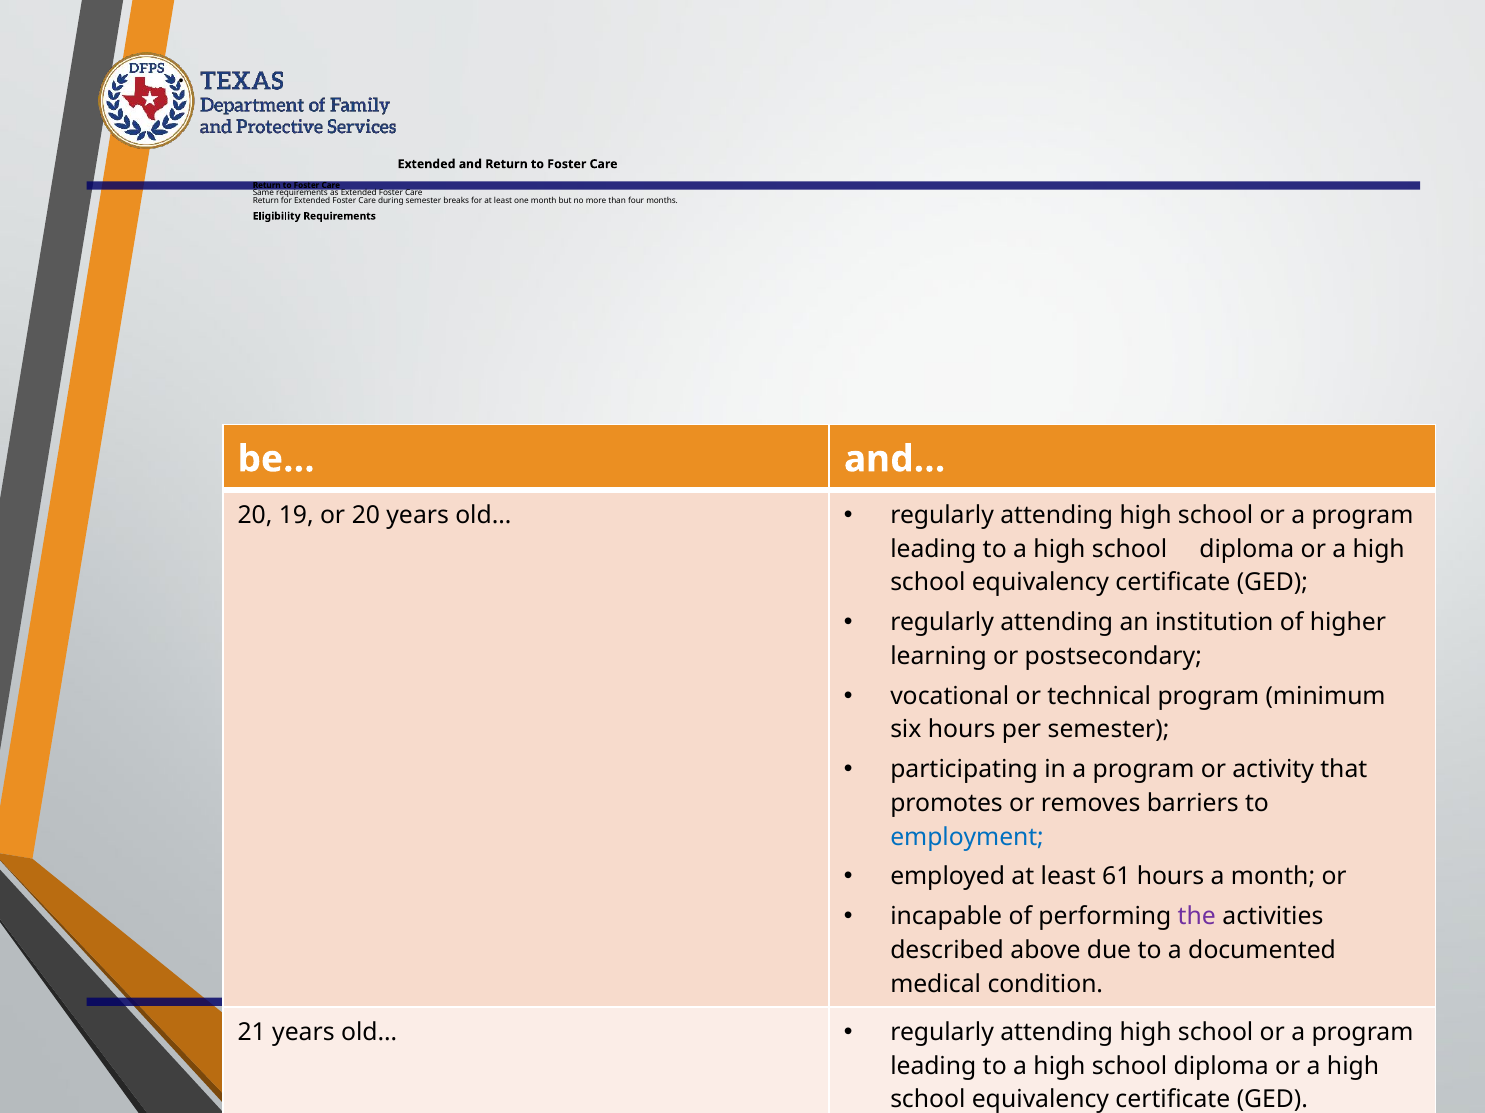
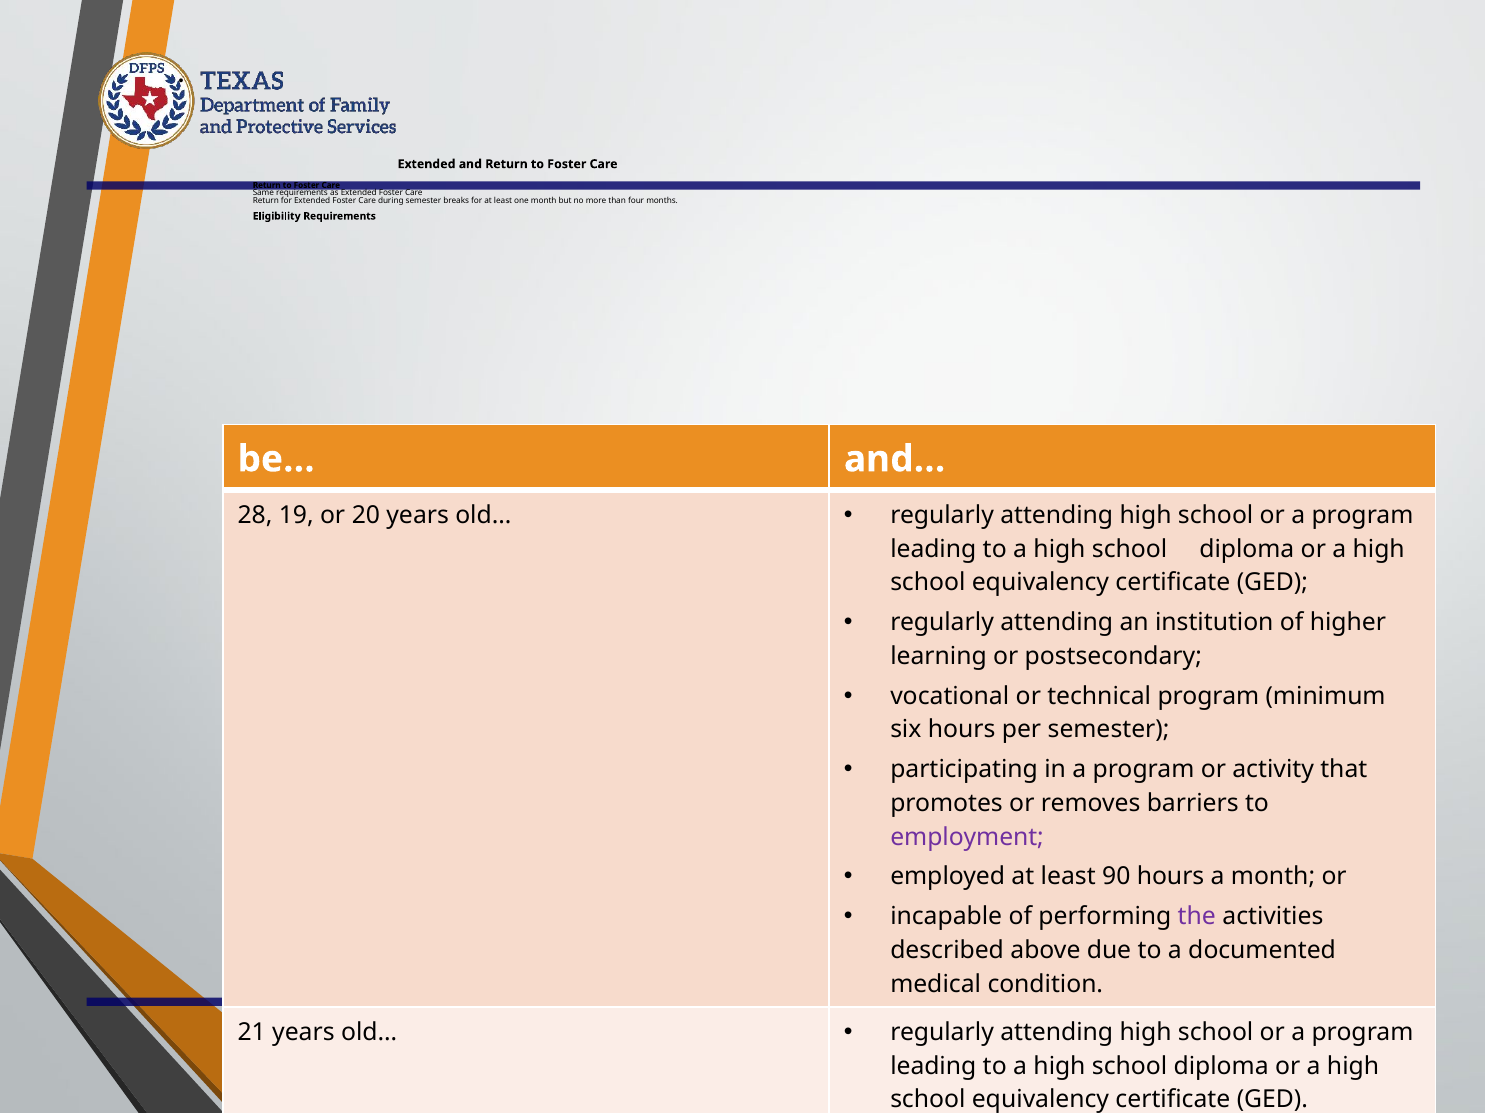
20 at (255, 516): 20 -> 28
employment colour: blue -> purple
61: 61 -> 90
